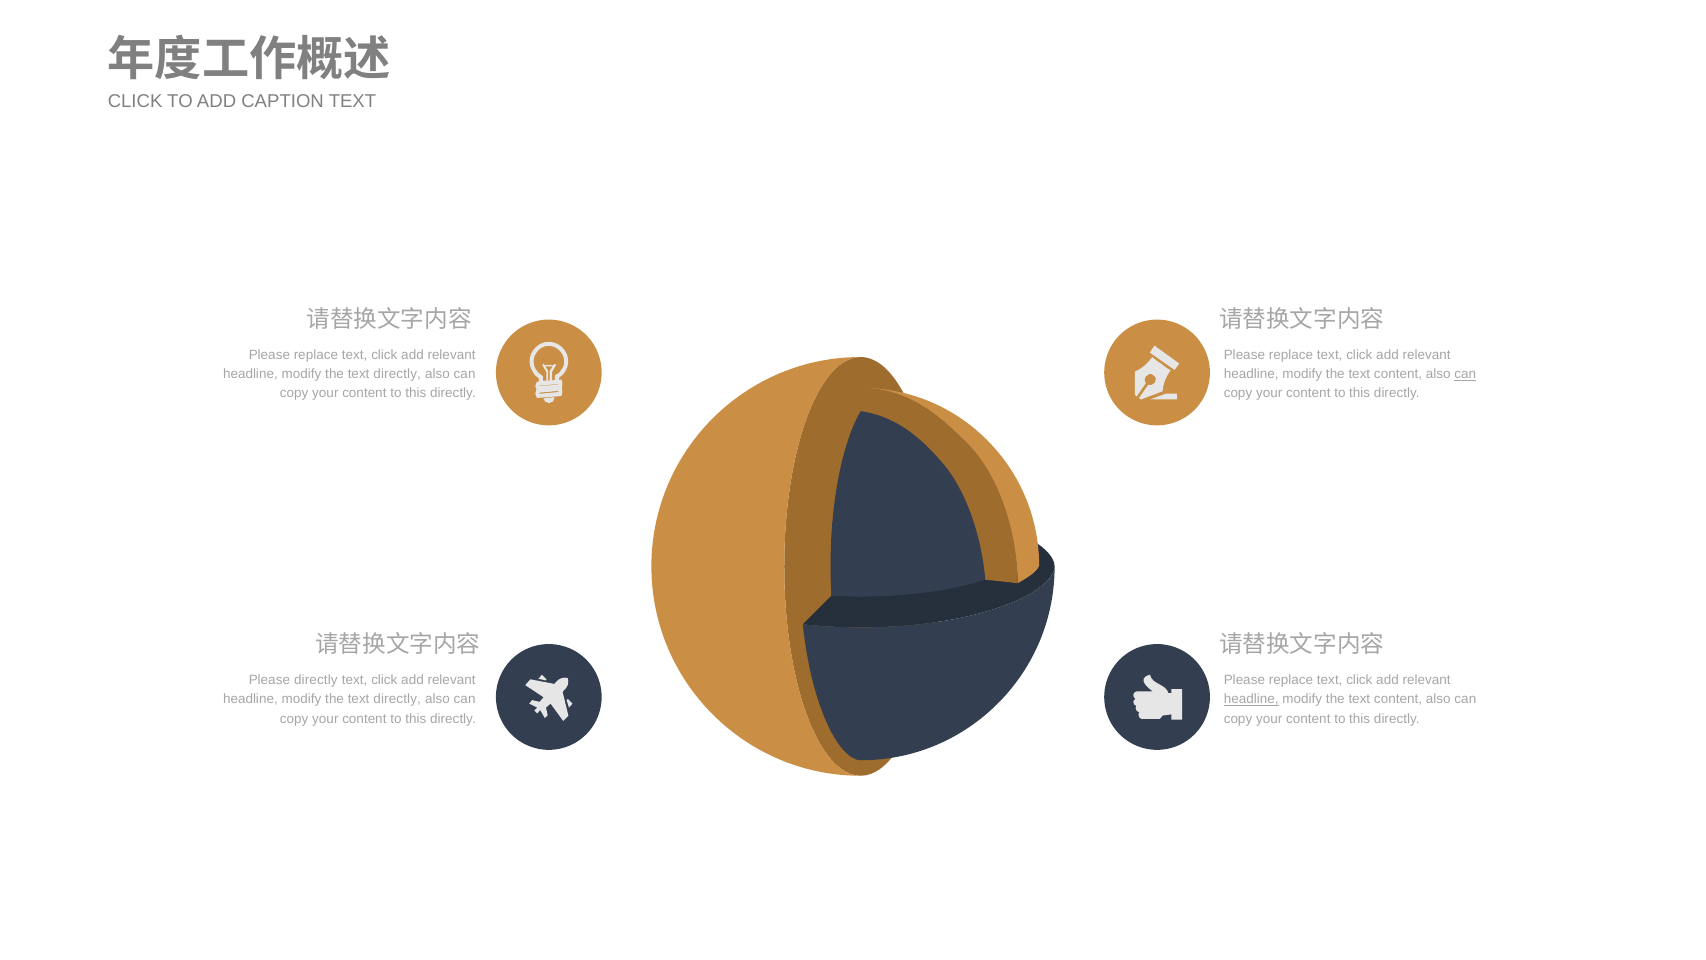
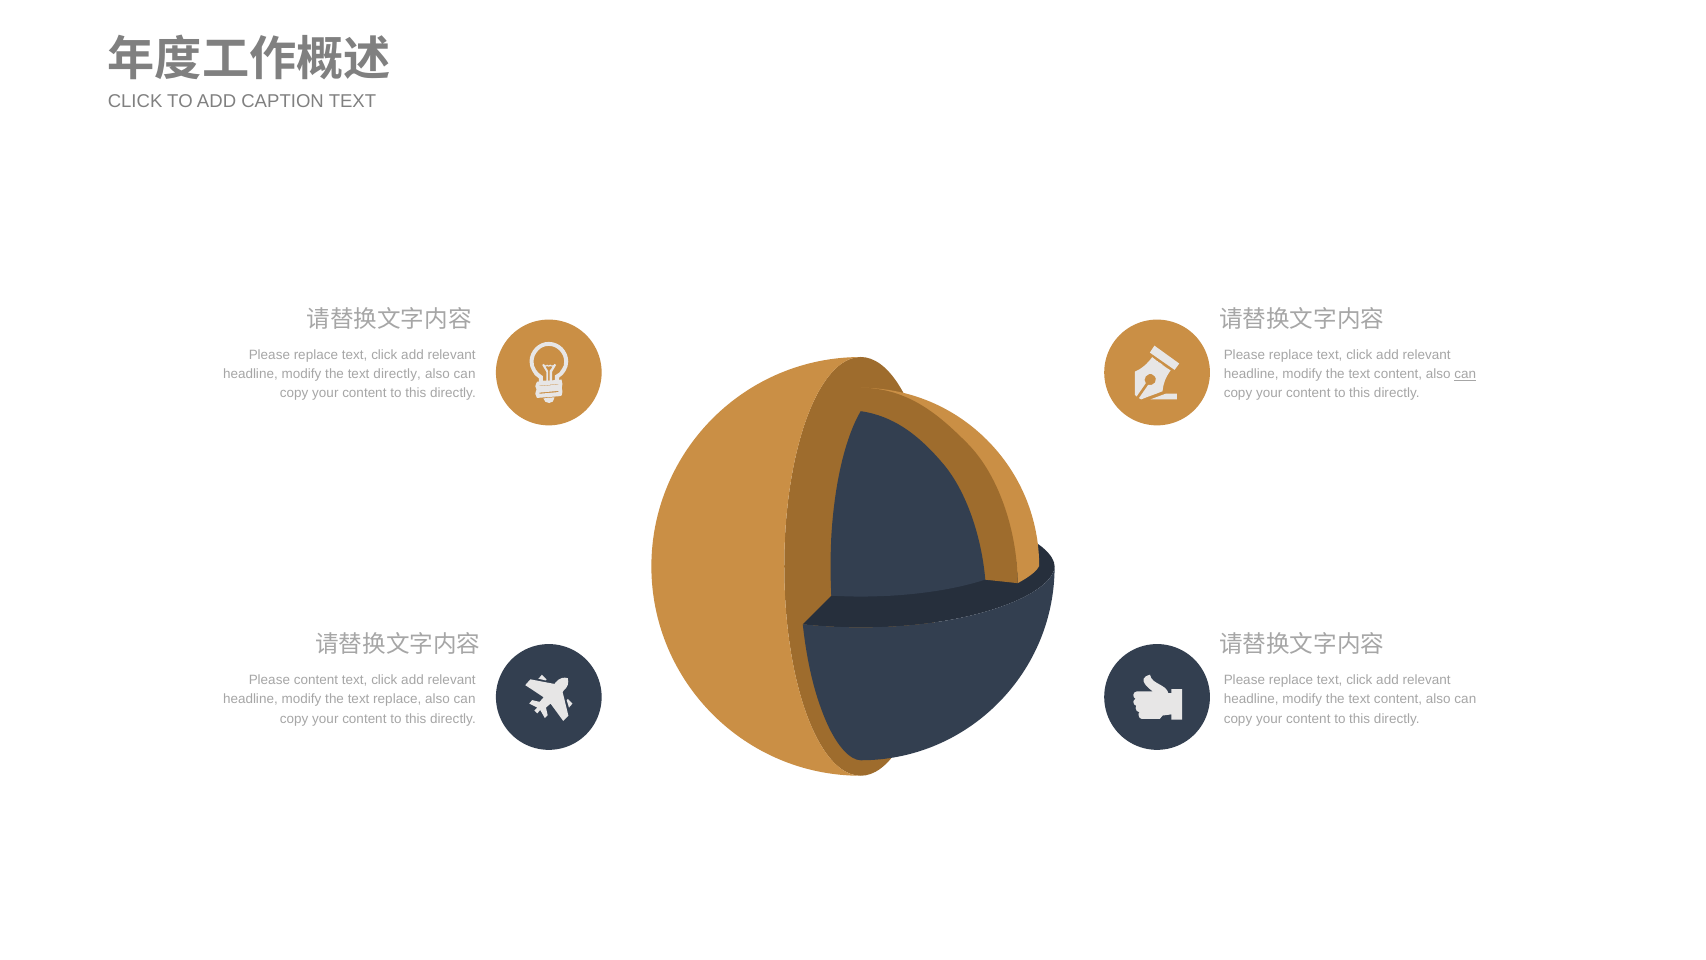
Please directly: directly -> content
directly at (397, 699): directly -> replace
headline at (1251, 699) underline: present -> none
